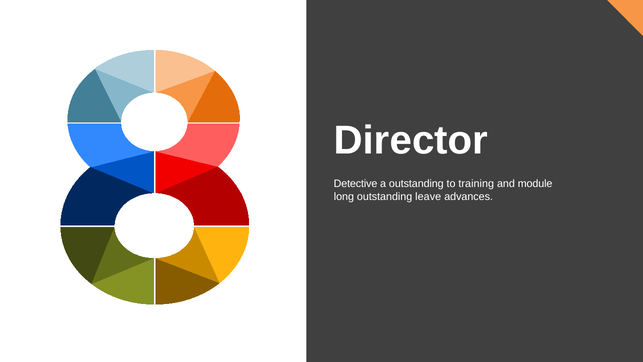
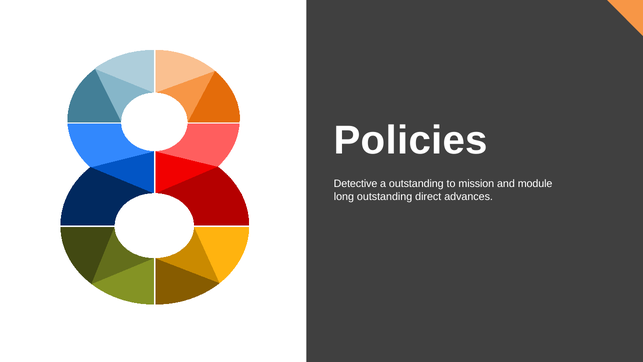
Director: Director -> Policies
training: training -> mission
leave: leave -> direct
